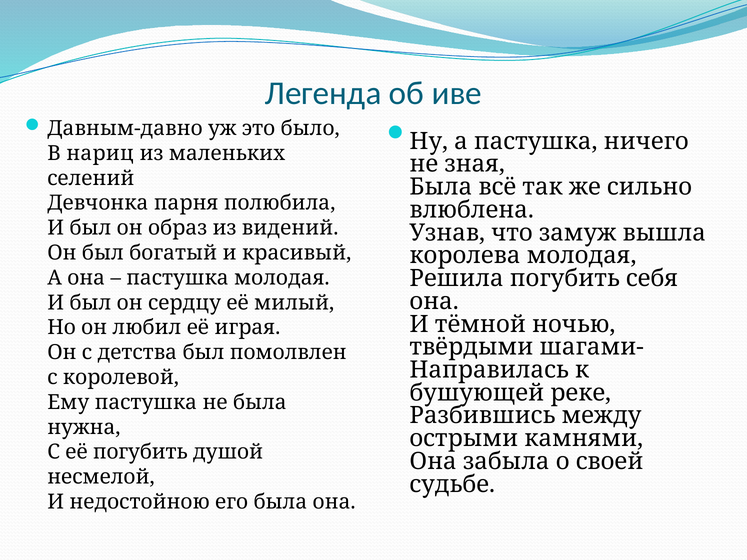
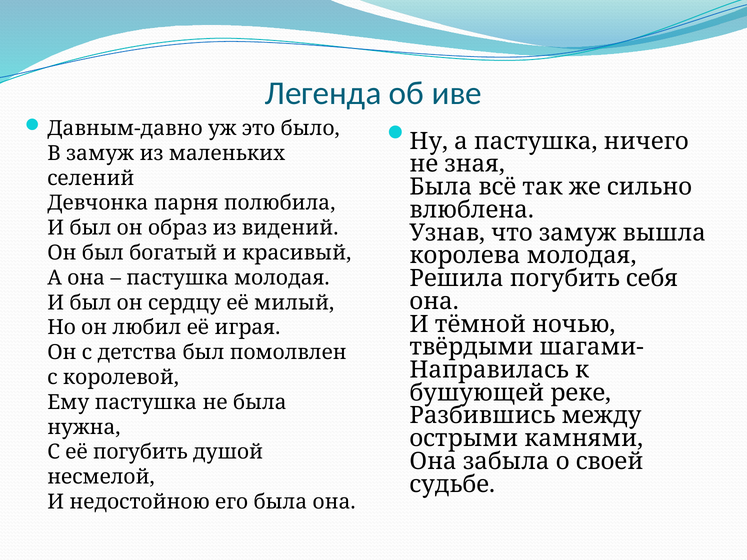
В нариц: нариц -> замуж
